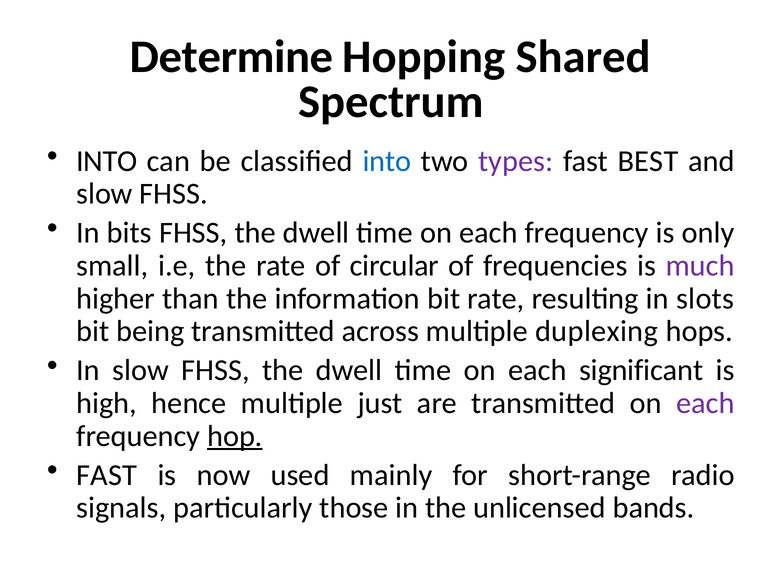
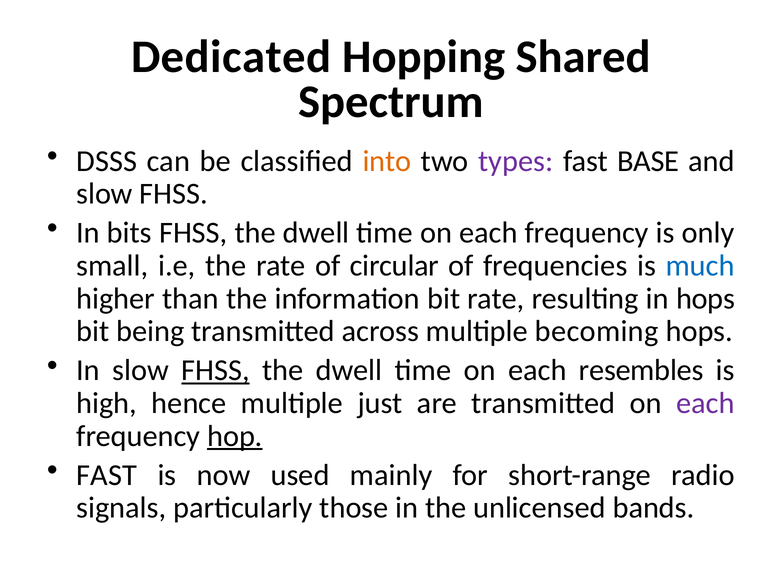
Determine: Determine -> Dedicated
INTO at (107, 161): INTO -> DSSS
into at (387, 161) colour: blue -> orange
BEST: BEST -> BASE
much colour: purple -> blue
in slots: slots -> hops
duplexing: duplexing -> becoming
FHSS at (216, 371) underline: none -> present
significant: significant -> resembles
